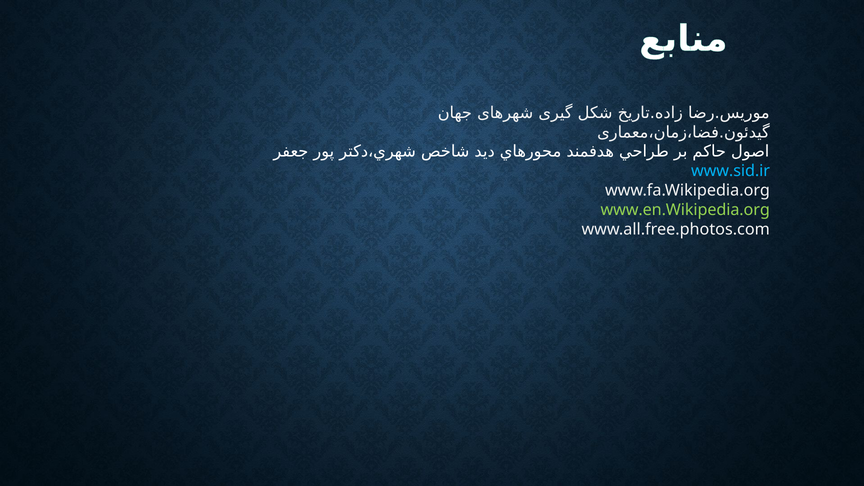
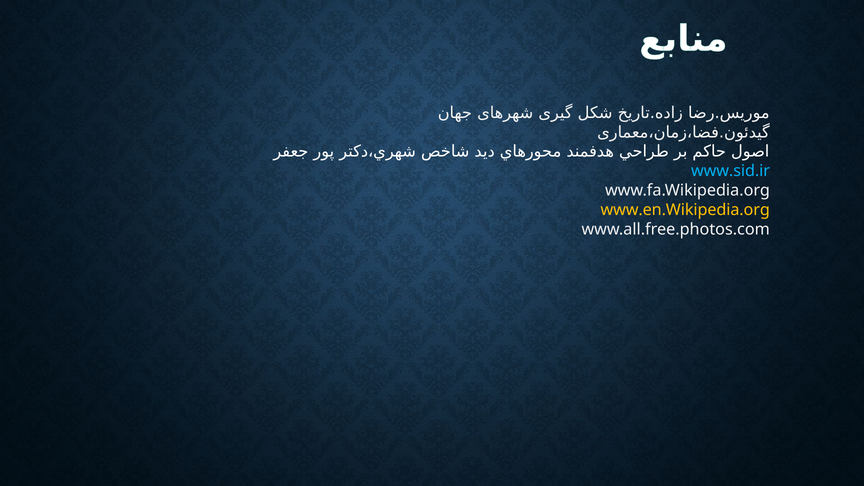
www.en.Wikipedia.org colour: light green -> yellow
